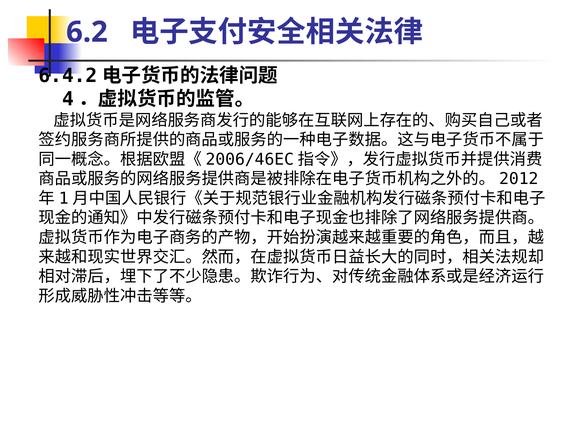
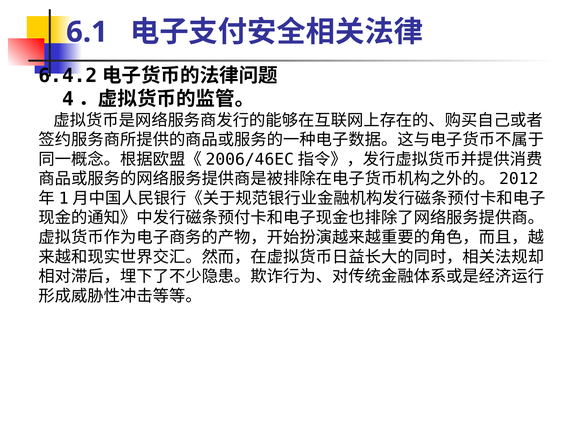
6.2: 6.2 -> 6.1
